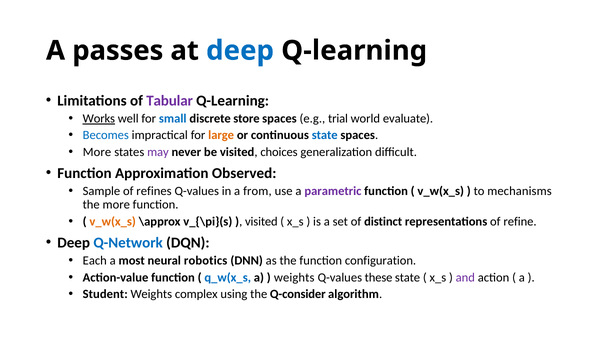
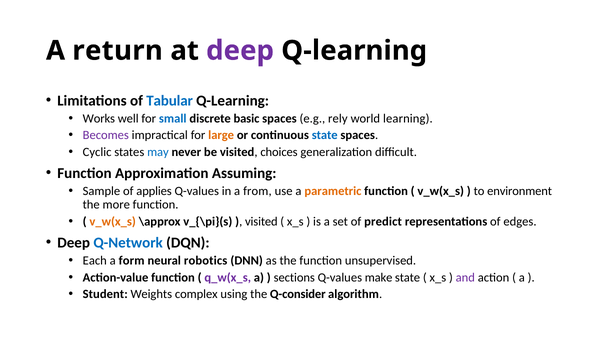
passes: passes -> return
deep at (240, 51) colour: blue -> purple
Tabular colour: purple -> blue
Works underline: present -> none
store: store -> basic
trial: trial -> rely
evaluate: evaluate -> learning
Becomes colour: blue -> purple
More at (97, 152): More -> Cyclic
may colour: purple -> blue
Observed: Observed -> Assuming
refines: refines -> applies
parametric colour: purple -> orange
mechanisms: mechanisms -> environment
distinct: distinct -> predict
refine: refine -> edges
most: most -> form
configuration: configuration -> unsupervised
q_w(x_s colour: blue -> purple
weights at (294, 278): weights -> sections
these: these -> make
